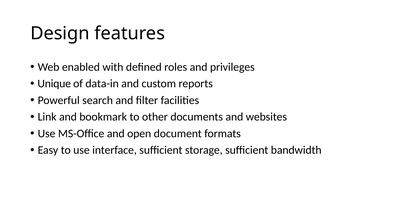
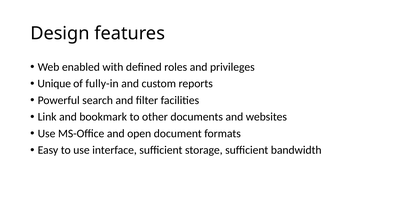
data-in: data-in -> fully-in
